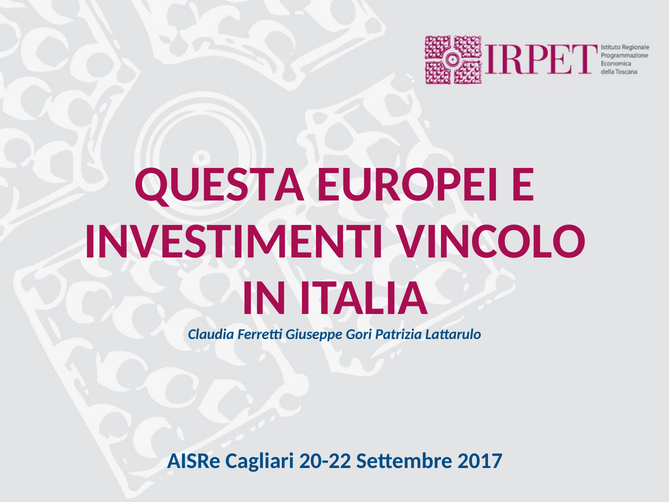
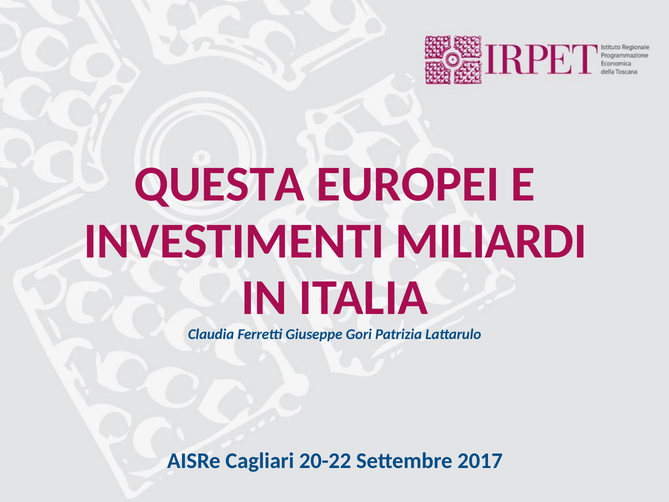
VINCOLO: VINCOLO -> MILIARDI
